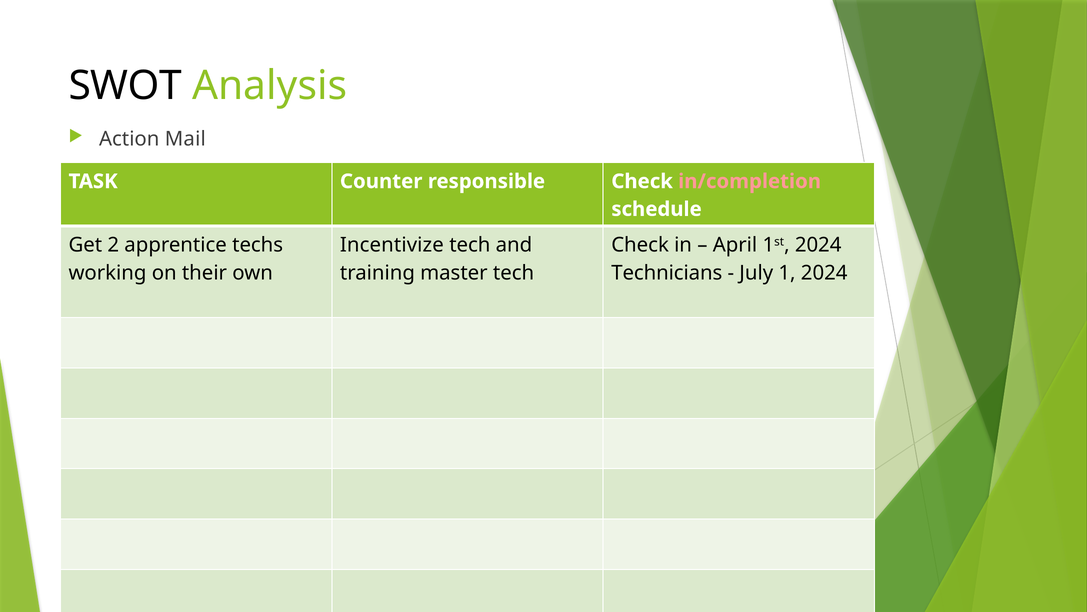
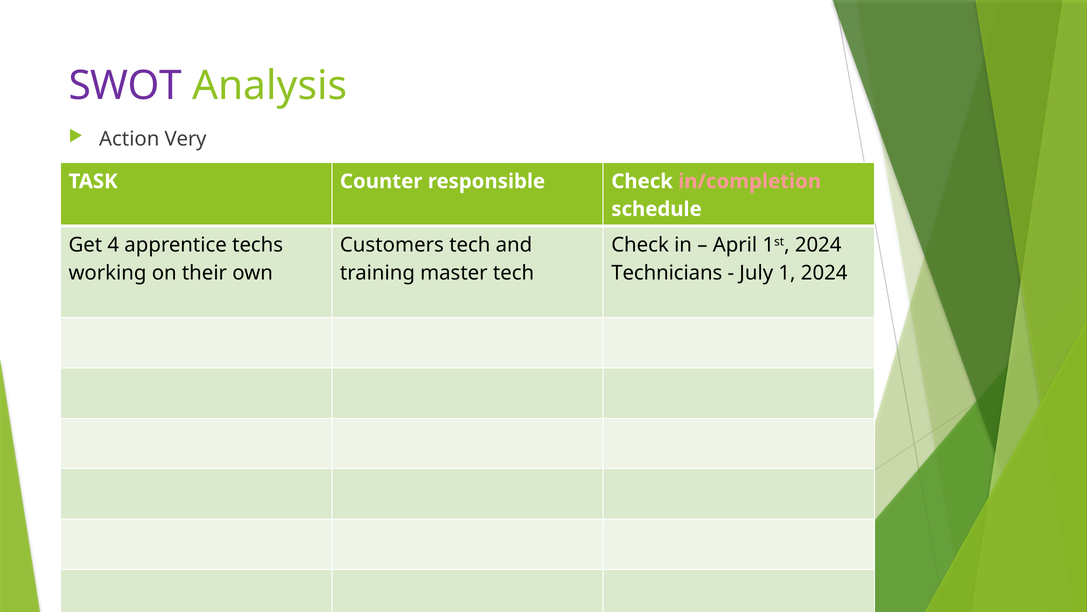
SWOT colour: black -> purple
Mail: Mail -> Very
2: 2 -> 4
Incentivize: Incentivize -> Customers
